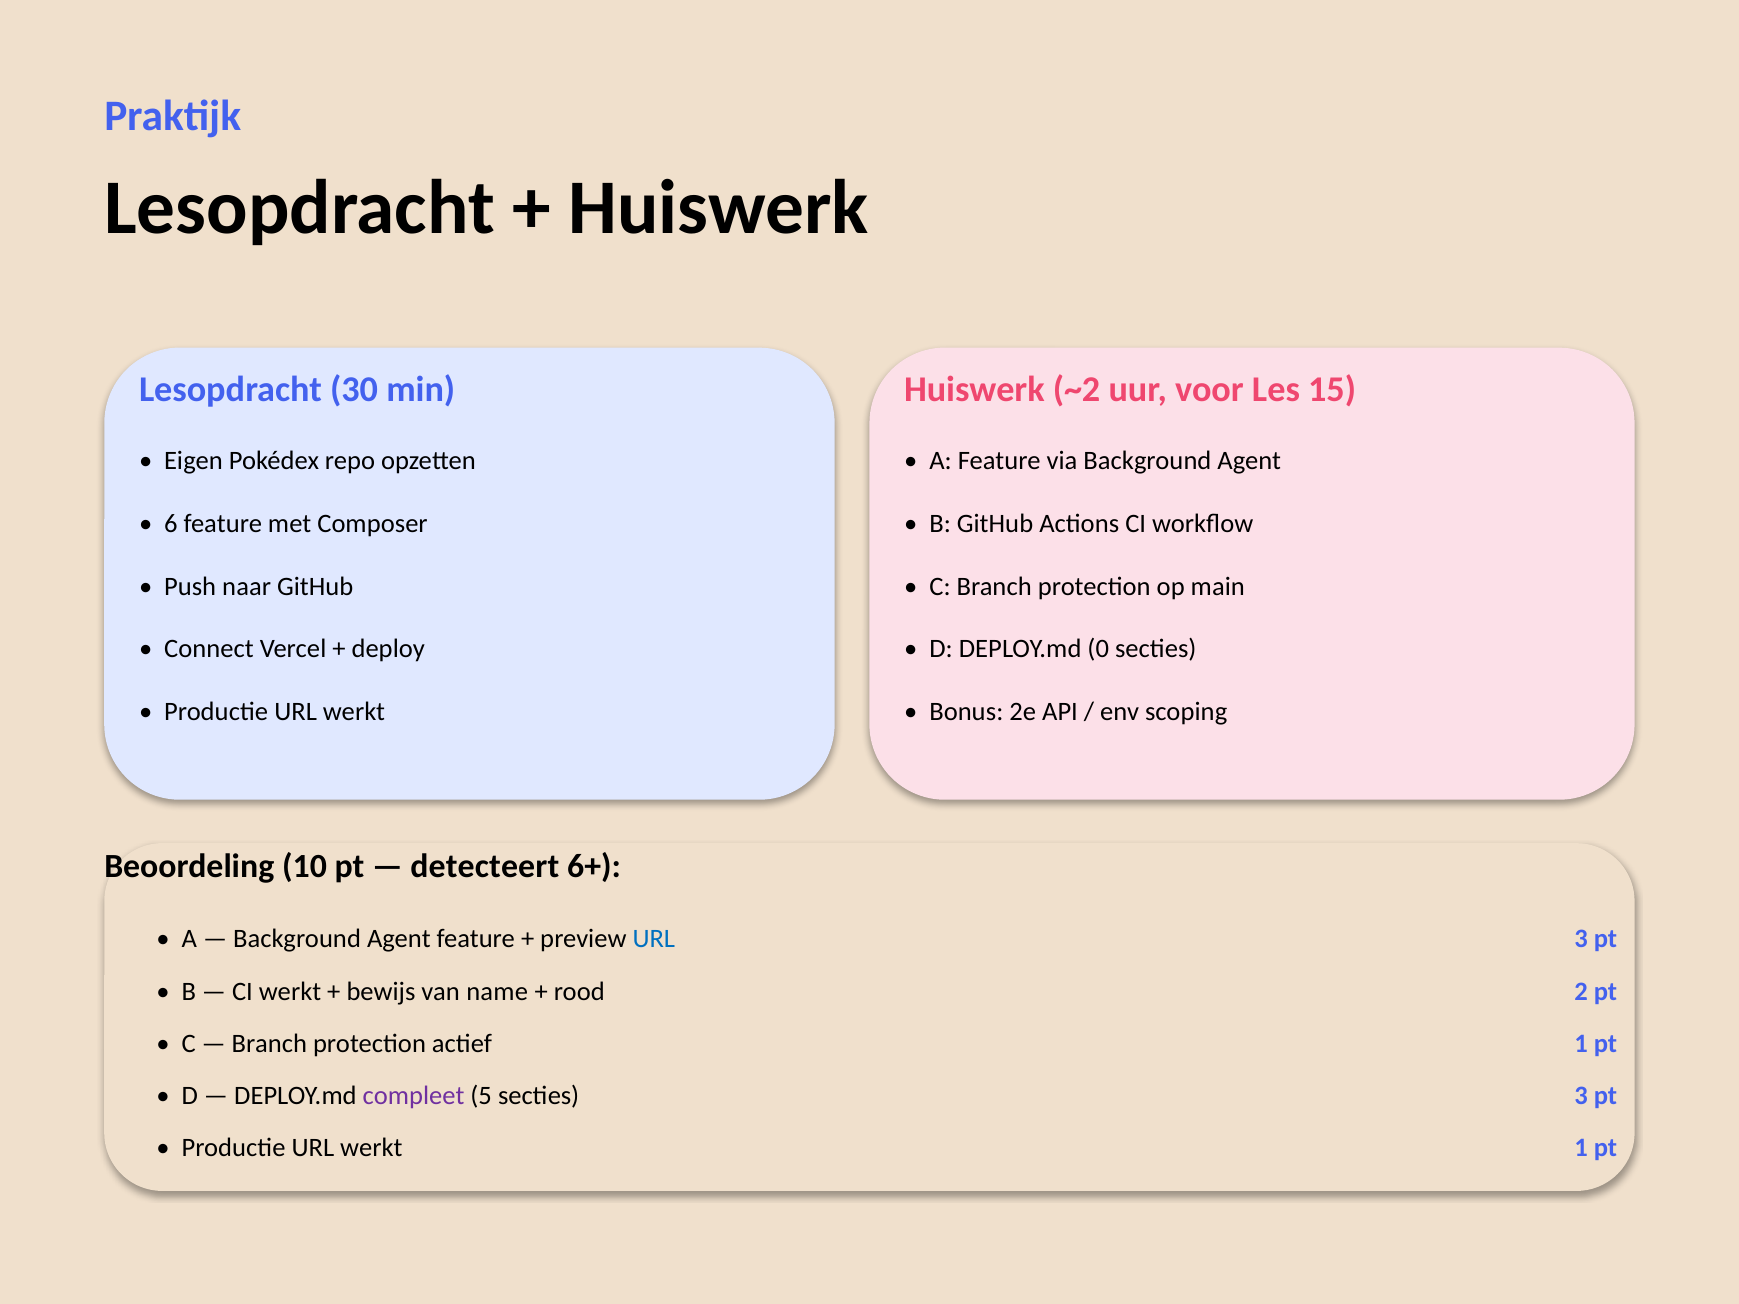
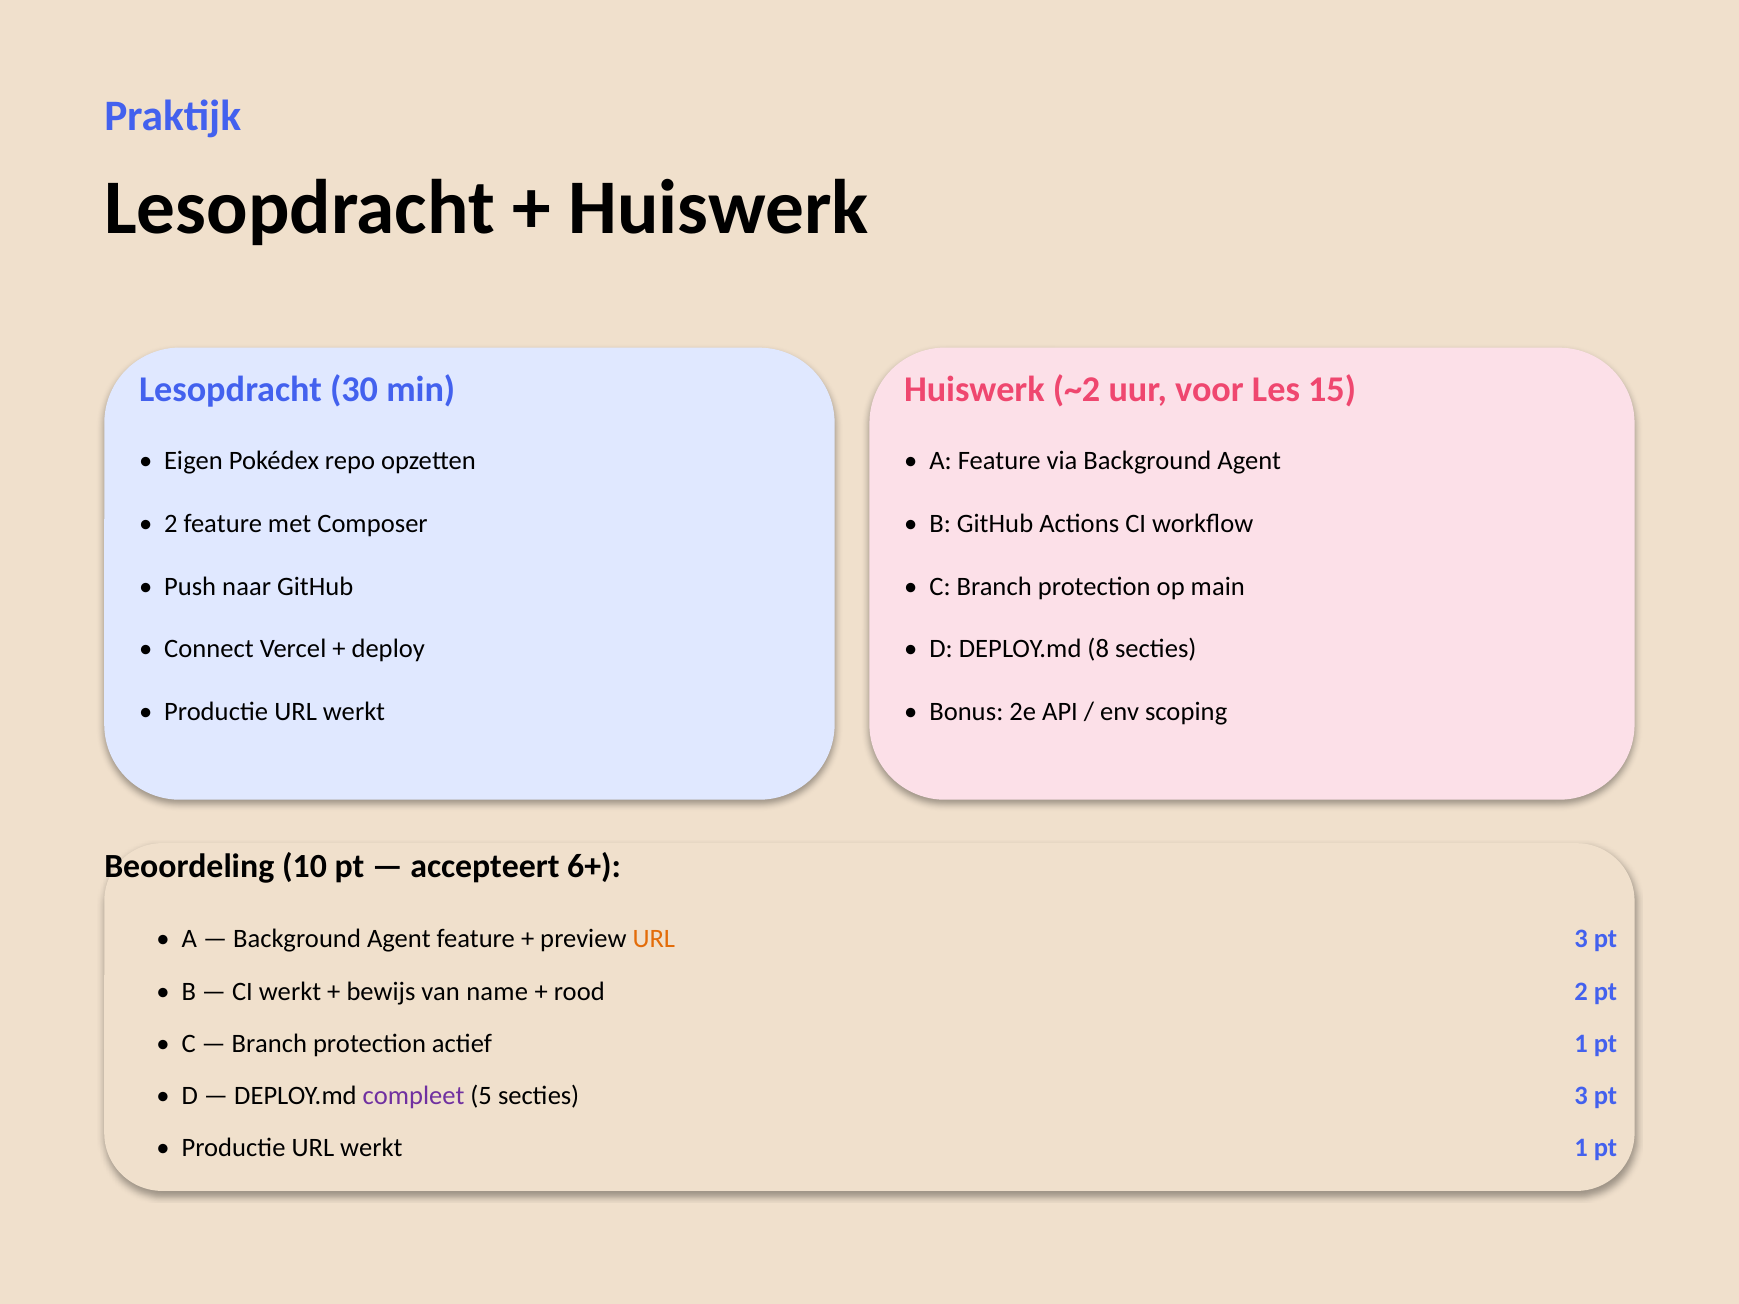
6 at (171, 524): 6 -> 2
0: 0 -> 8
detecteert: detecteert -> accepteert
URL at (654, 939) colour: blue -> orange
